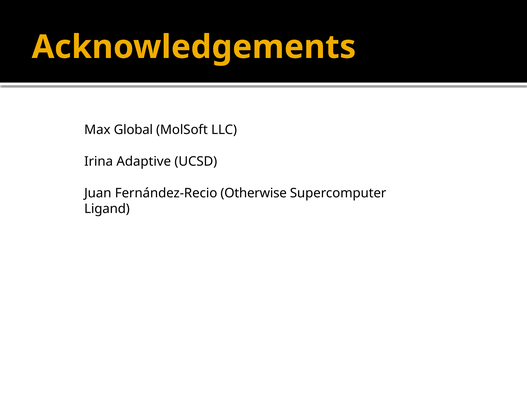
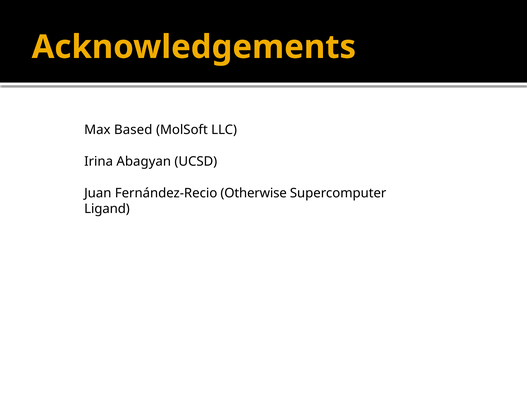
Global: Global -> Based
Adaptive: Adaptive -> Abagyan
